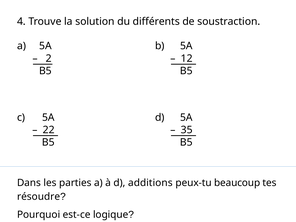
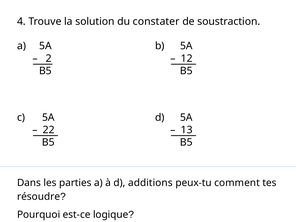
différents: différents -> constater
35: 35 -> 13
beaucoup: beaucoup -> comment
